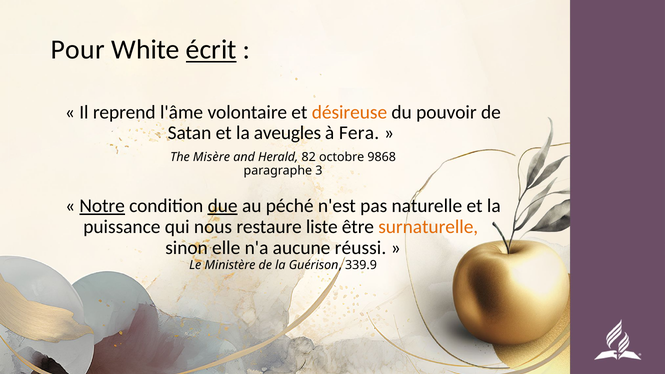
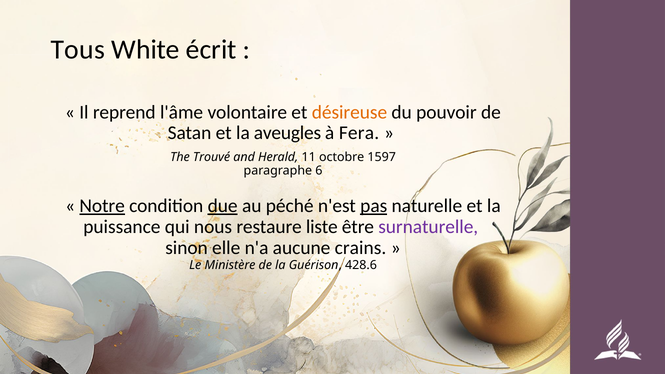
Pour: Pour -> Tous
écrit underline: present -> none
Misère: Misère -> Trouvé
82: 82 -> 11
9868: 9868 -> 1597
3: 3 -> 6
pas underline: none -> present
surnaturelle colour: orange -> purple
réussi: réussi -> crains
339.9: 339.9 -> 428.6
